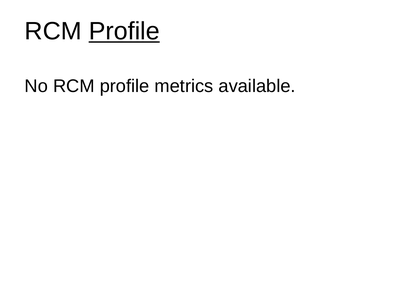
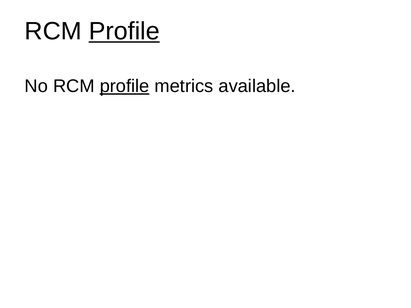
profile at (125, 86) underline: none -> present
